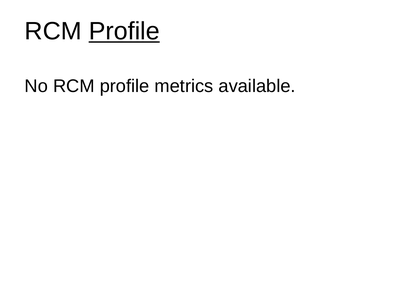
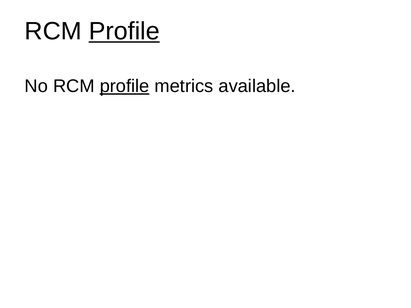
profile at (125, 86) underline: none -> present
